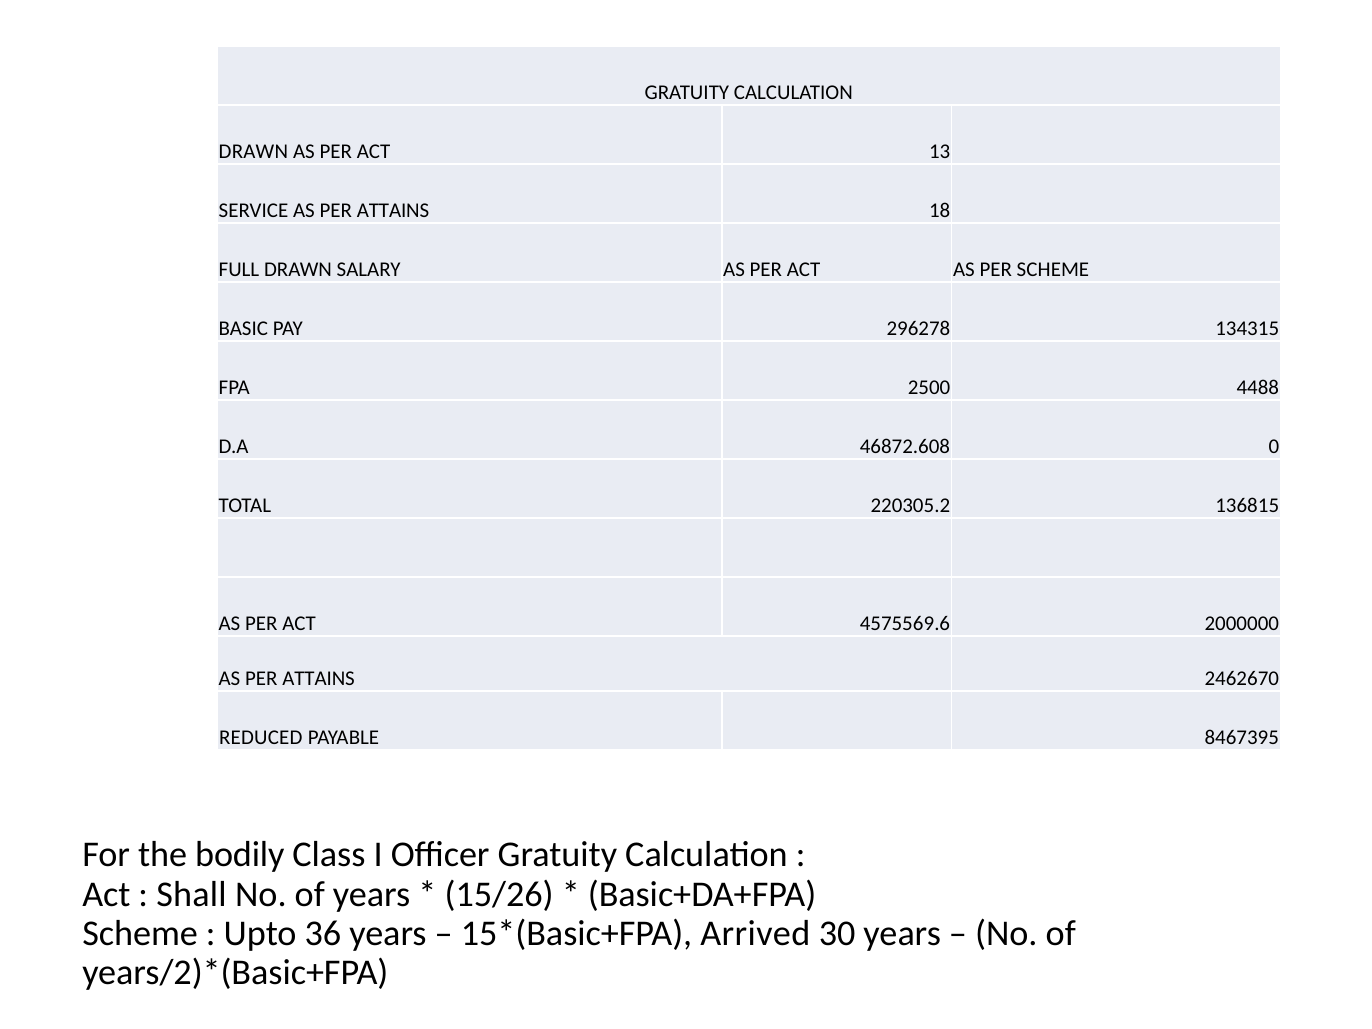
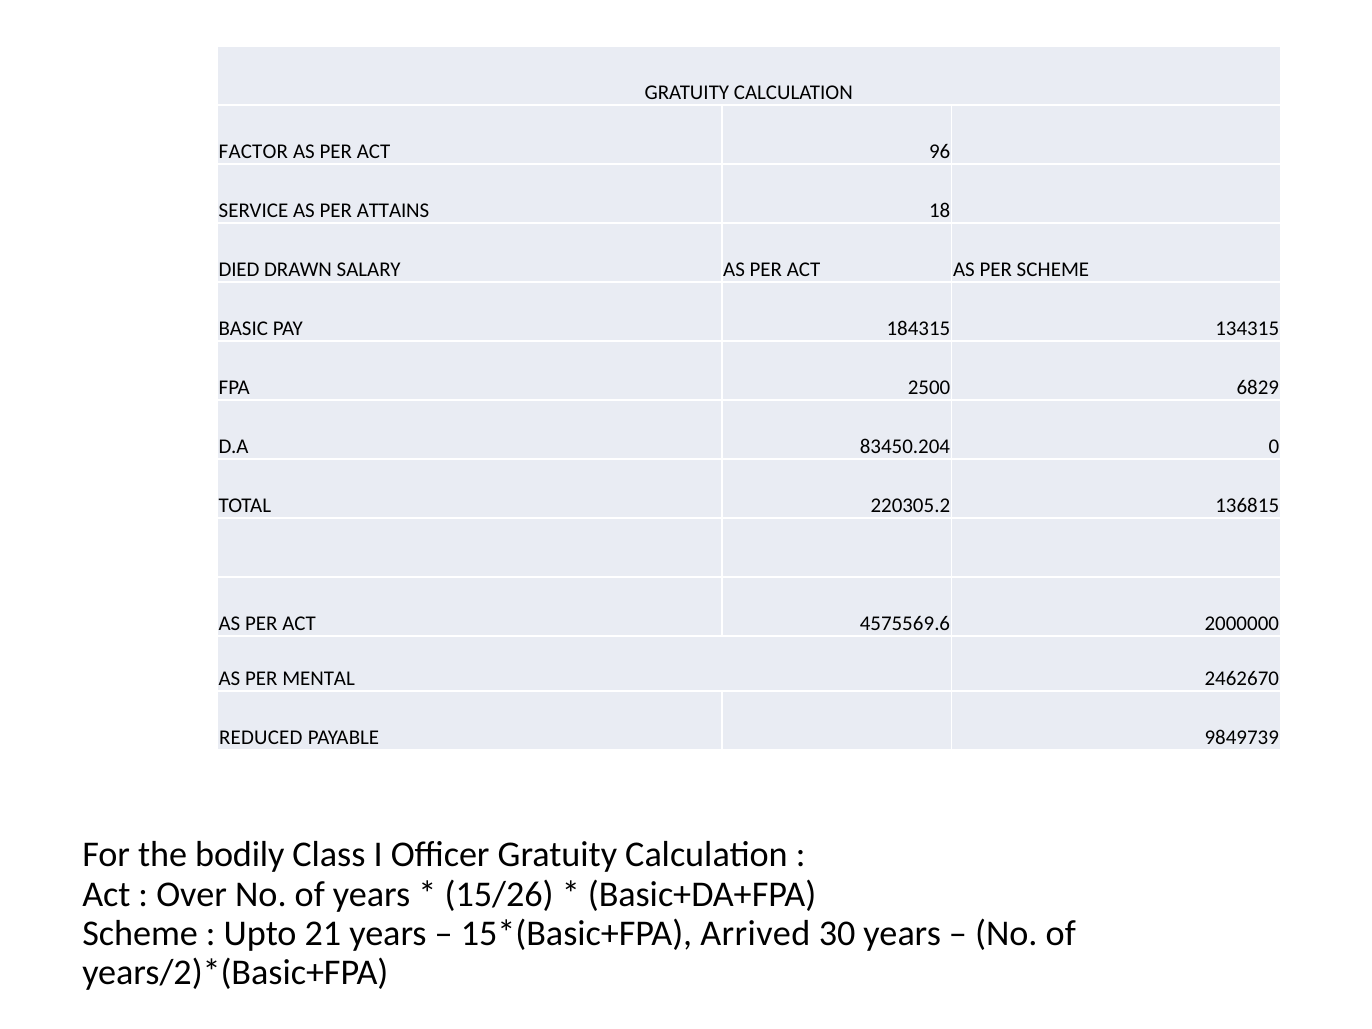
DRAWN at (253, 151): DRAWN -> FACTOR
13: 13 -> 96
FULL: FULL -> DIED
296278: 296278 -> 184315
4488: 4488 -> 6829
46872.608: 46872.608 -> 83450.204
ATTAINS at (319, 678): ATTAINS -> MENTAL
8467395: 8467395 -> 9849739
Shall: Shall -> Over
36: 36 -> 21
